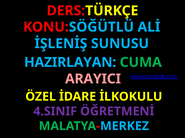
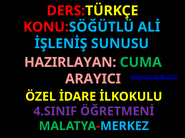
HAZIRLAYAN colour: light blue -> pink
